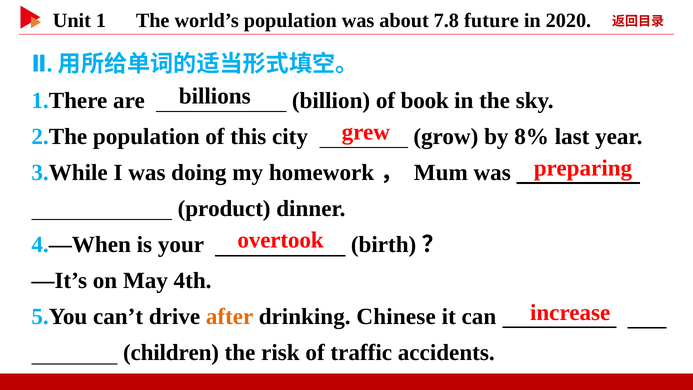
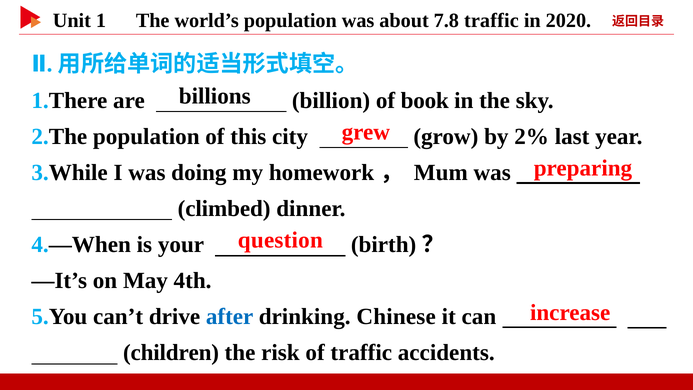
future at (491, 21): future -> traffic
8%: 8% -> 2%
product: product -> climbed
overtook: overtook -> question
after colour: orange -> blue
